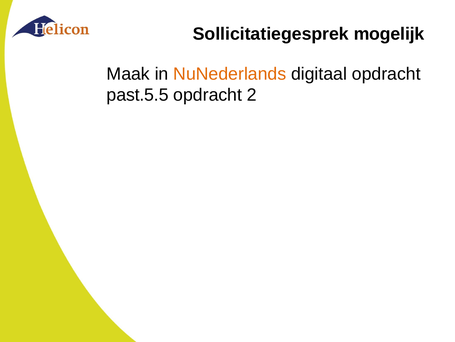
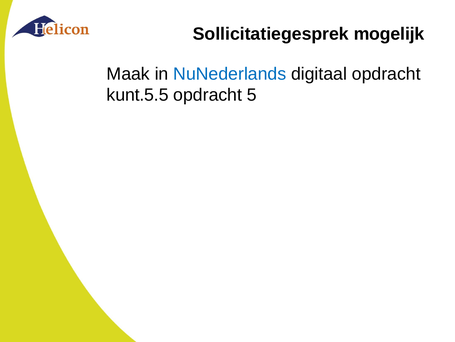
NuNederlands colour: orange -> blue
past.5.5: past.5.5 -> kunt.5.5
2: 2 -> 5
